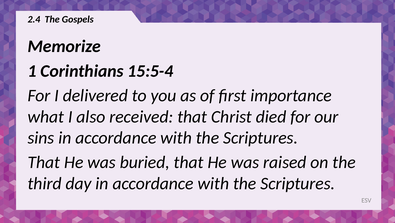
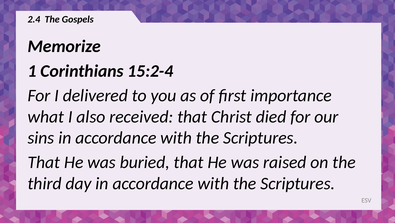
15:5-4: 15:5-4 -> 15:2-4
